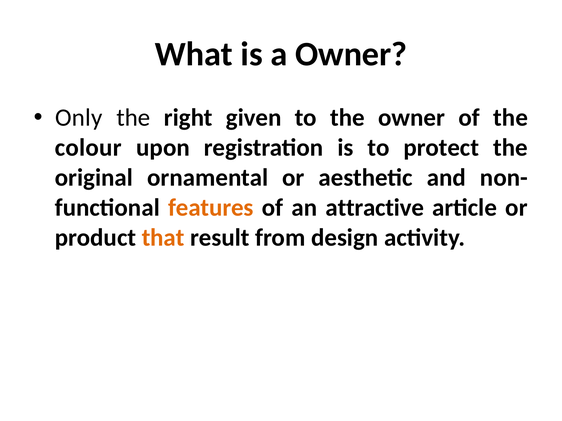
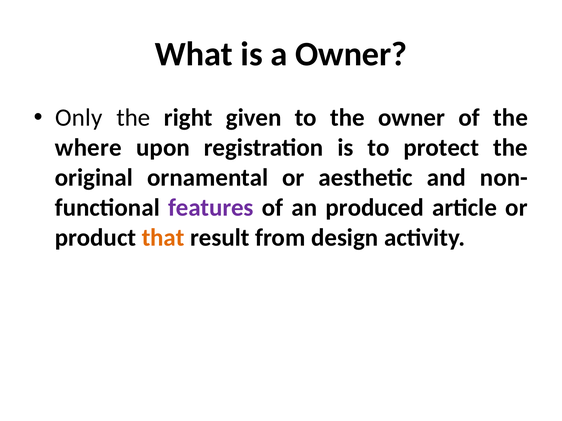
colour: colour -> where
features colour: orange -> purple
attractive: attractive -> produced
